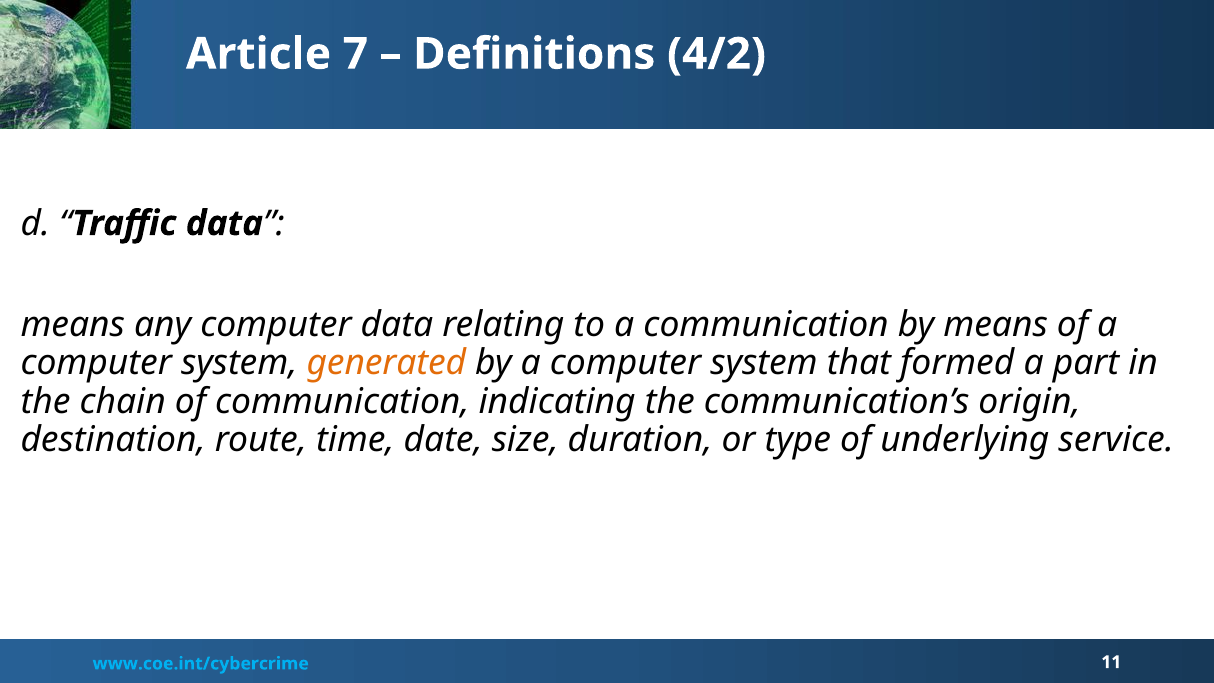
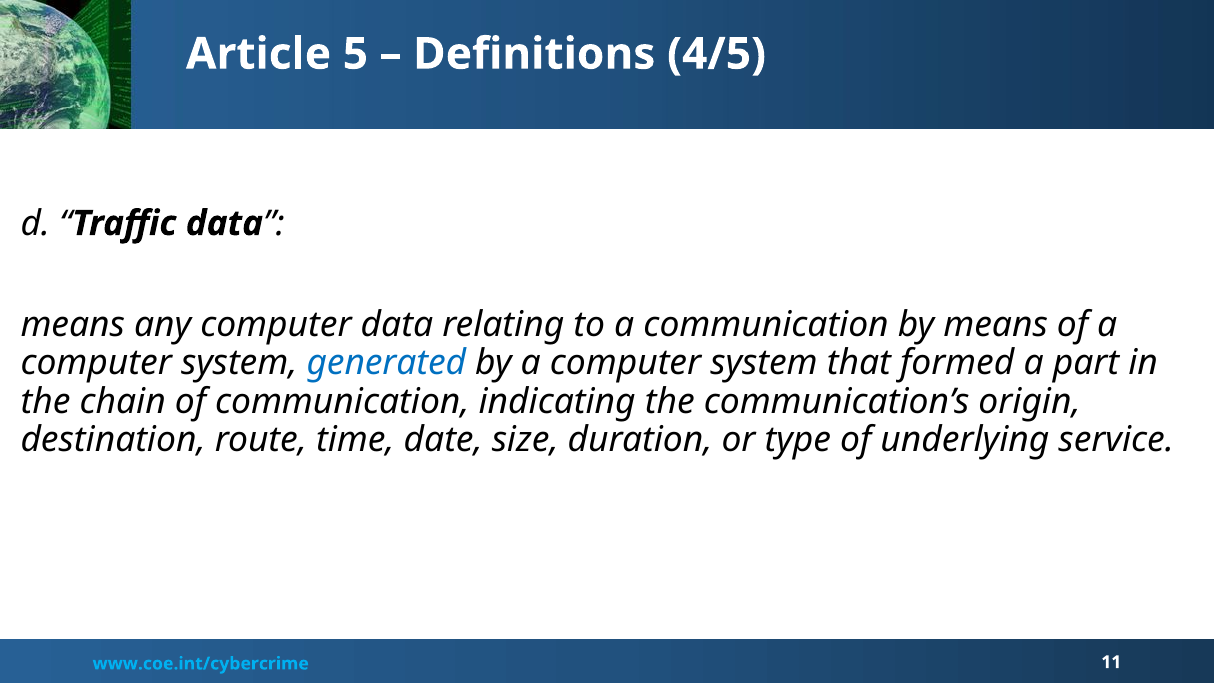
7: 7 -> 5
4/2: 4/2 -> 4/5
generated colour: orange -> blue
